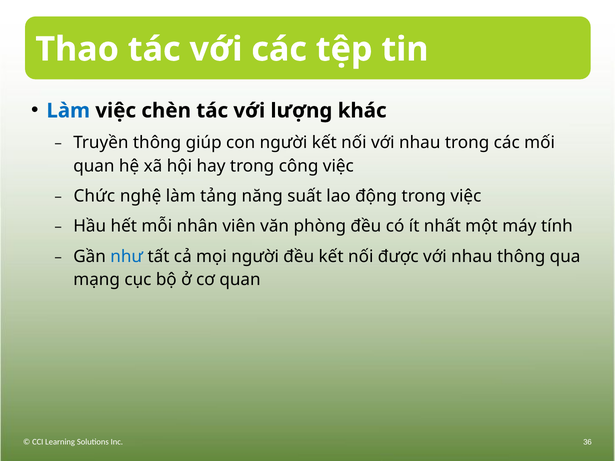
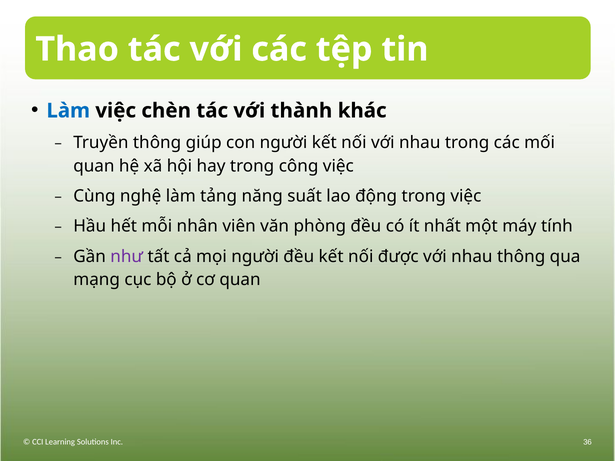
lượng: lượng -> thành
Chức: Chức -> Cùng
như colour: blue -> purple
